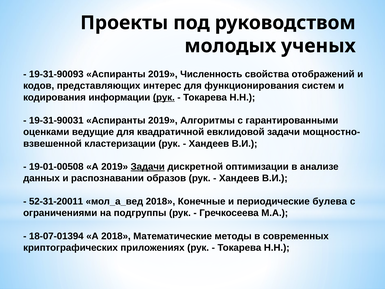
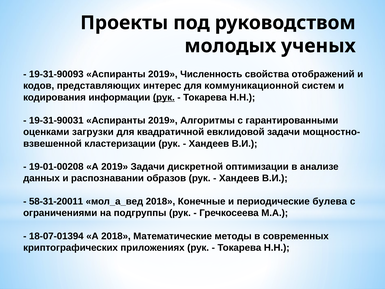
функционирования: функционирования -> коммуникационной
ведущие: ведущие -> загрузки
19-01-00508: 19-01-00508 -> 19-01-00208
Задачи at (148, 167) underline: present -> none
52-31-20011: 52-31-20011 -> 58-31-20011
